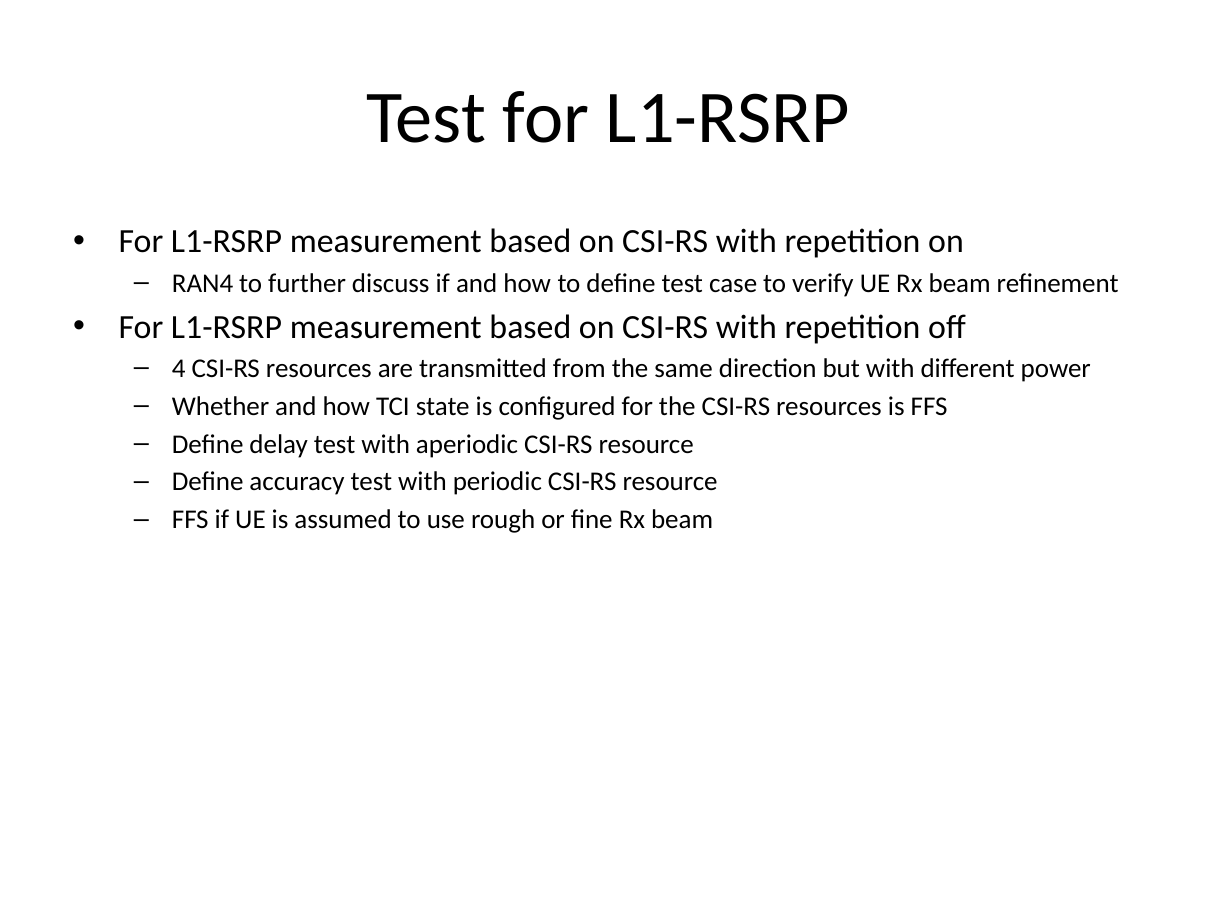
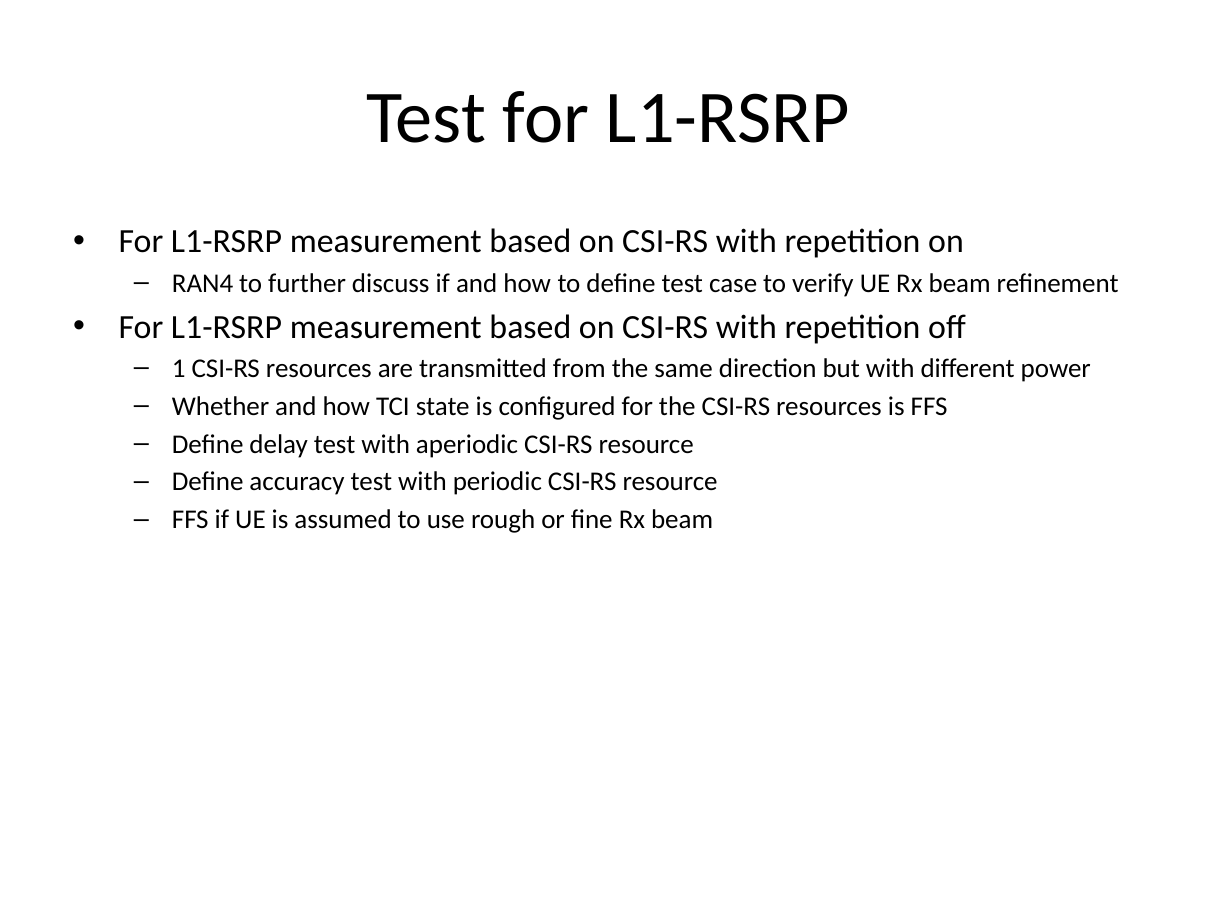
4: 4 -> 1
